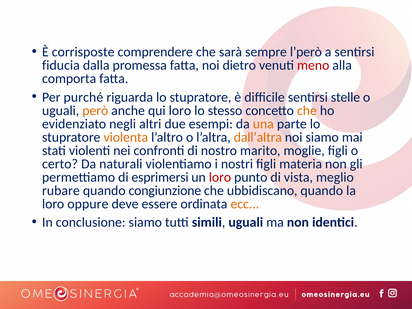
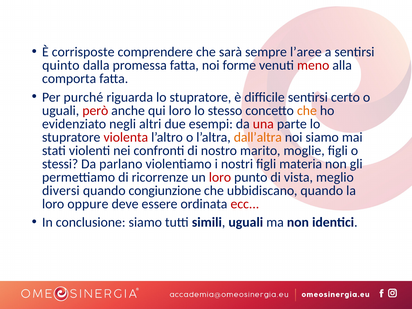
l’però: l’però -> l’aree
fiducia: fiducia -> quinto
dietro: dietro -> forme
stelle: stelle -> certo
però colour: orange -> red
una colour: orange -> red
violenta colour: orange -> red
certo: certo -> stessi
naturali: naturali -> parlano
esprimersi: esprimersi -> ricorrenze
rubare: rubare -> diversi
ecc colour: orange -> red
